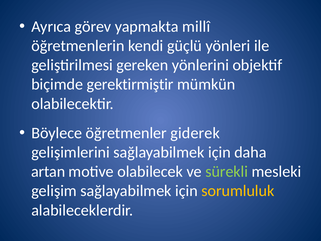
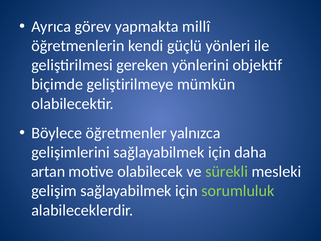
gerektirmiştir: gerektirmiştir -> geliştirilmeye
giderek: giderek -> yalnızca
sorumluluk colour: yellow -> light green
